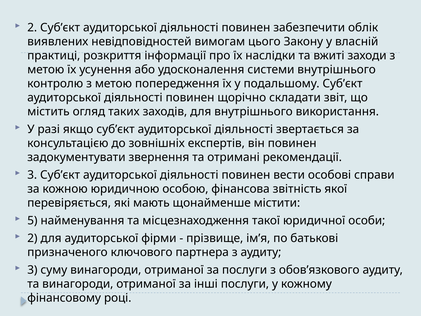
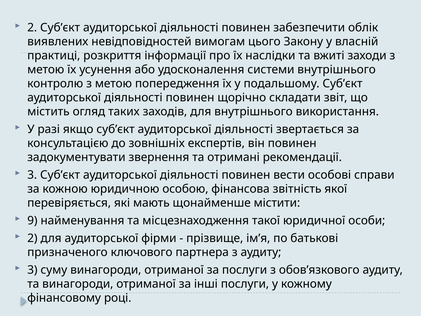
5: 5 -> 9
